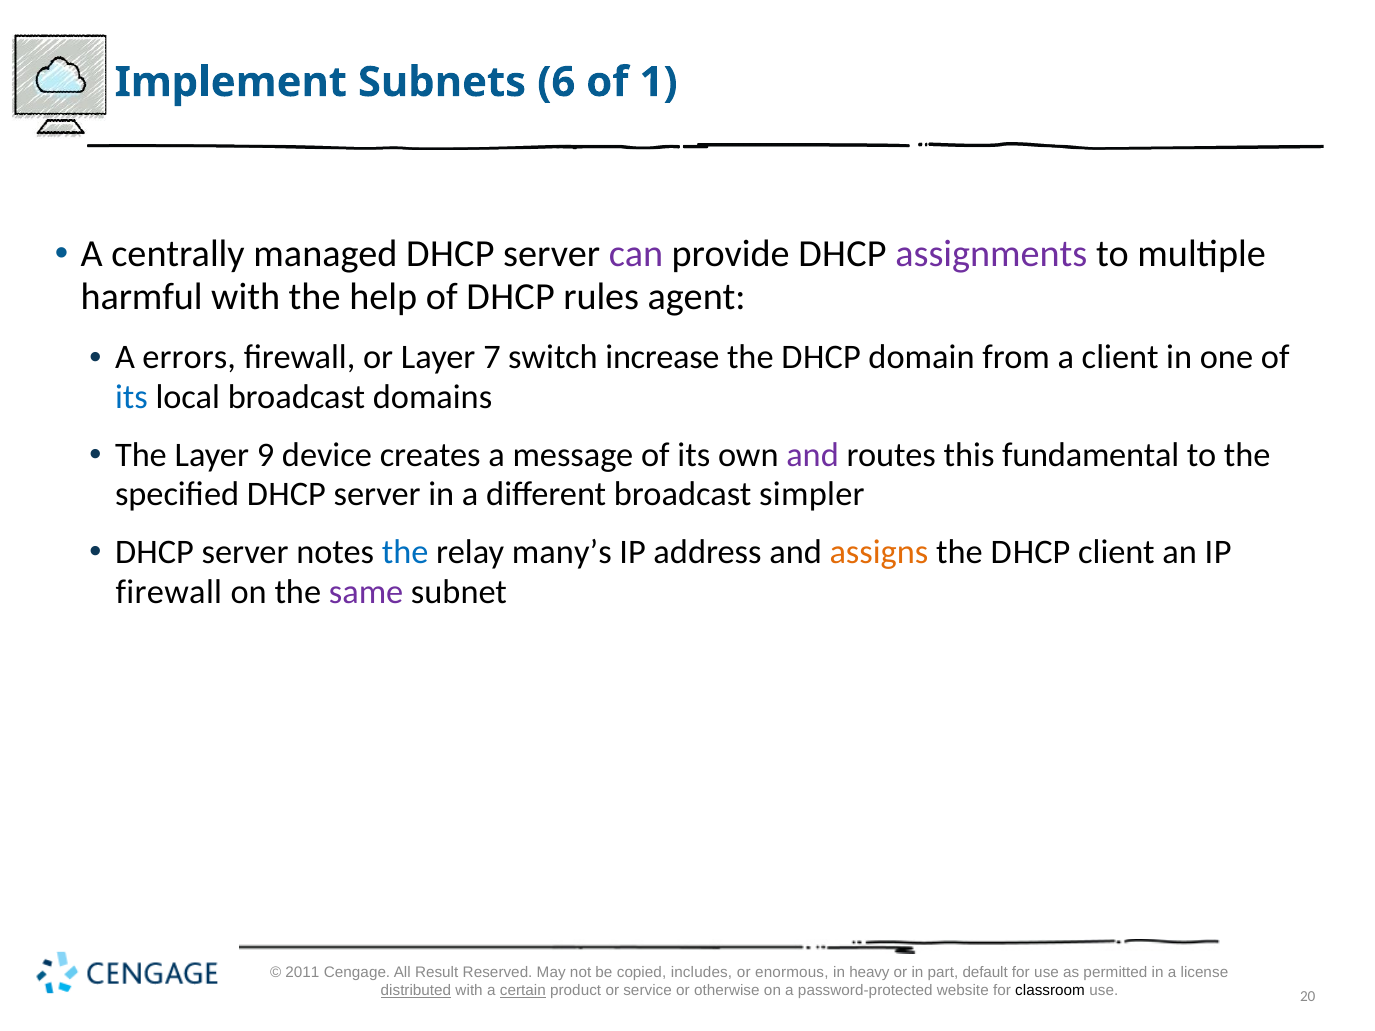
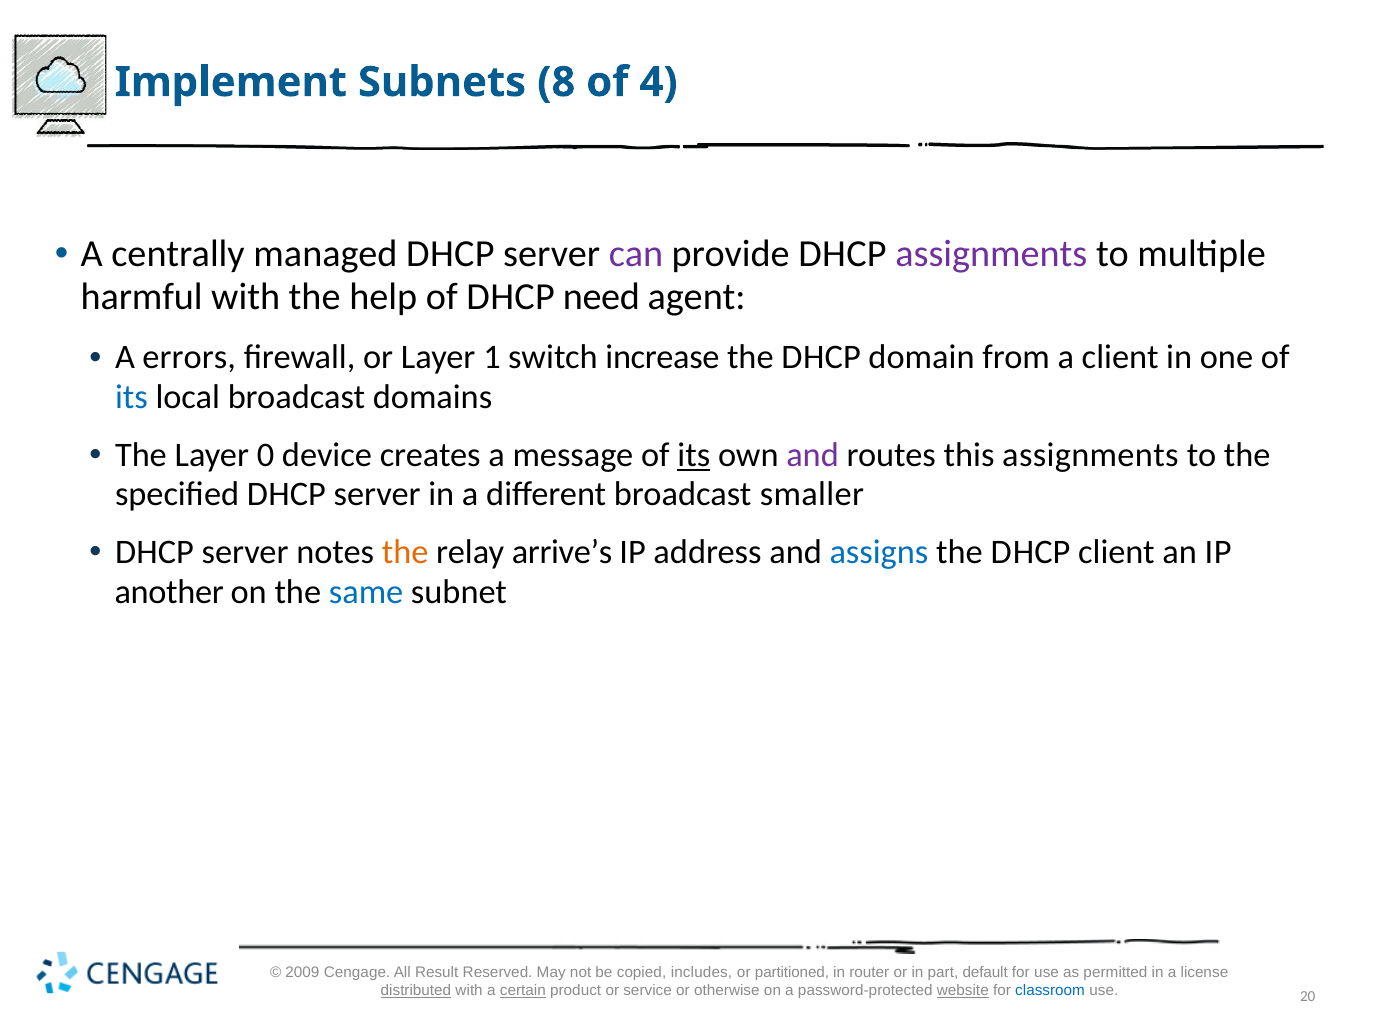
6: 6 -> 8
1: 1 -> 4
rules: rules -> need
7: 7 -> 1
9: 9 -> 0
its at (694, 455) underline: none -> present
this fundamental: fundamental -> assignments
simpler: simpler -> smaller
the at (405, 553) colour: blue -> orange
many’s: many’s -> arrive’s
assigns colour: orange -> blue
firewall at (169, 592): firewall -> another
same colour: purple -> blue
2011: 2011 -> 2009
enormous: enormous -> partitioned
heavy: heavy -> router
website underline: none -> present
classroom colour: black -> blue
